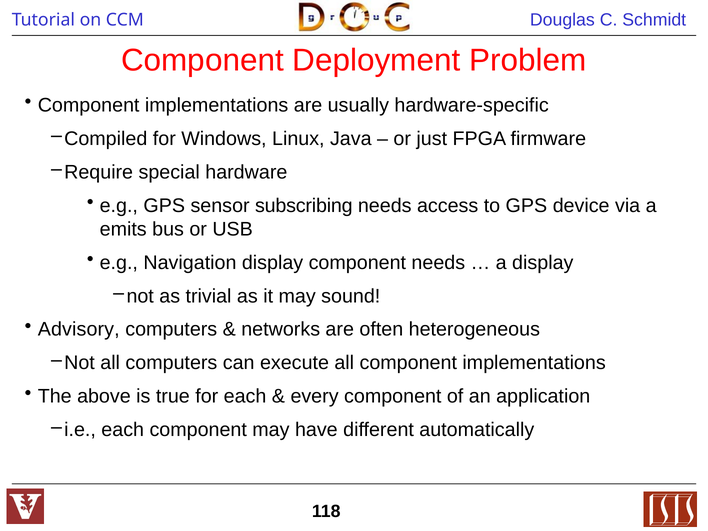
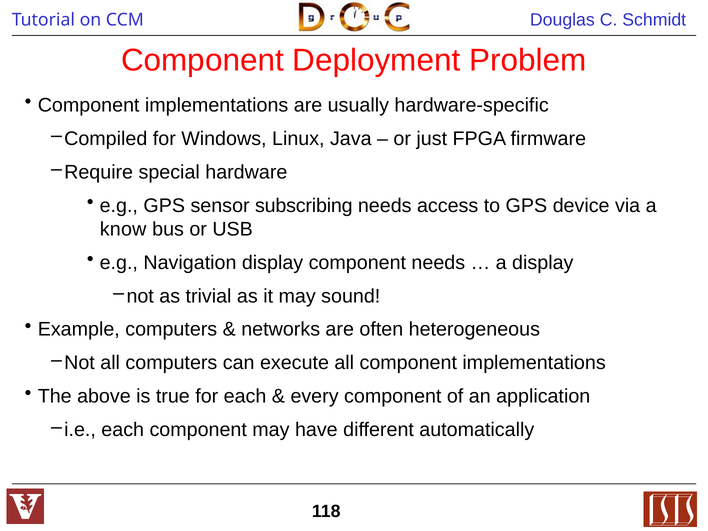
emits: emits -> know
Advisory: Advisory -> Example
